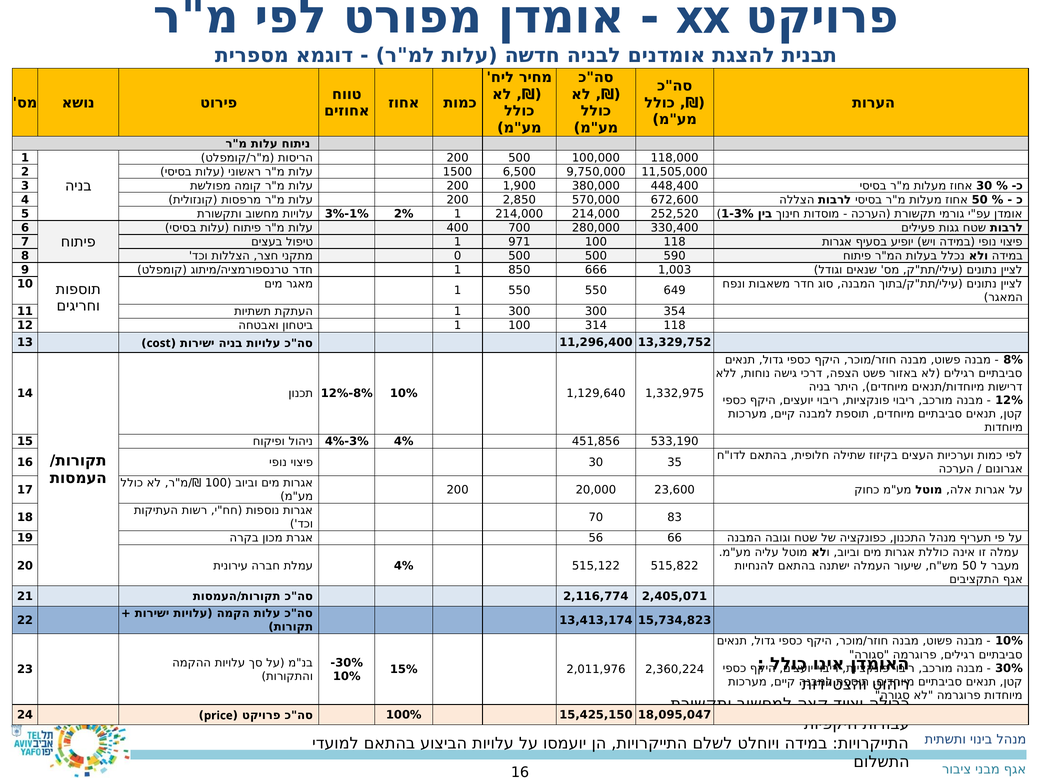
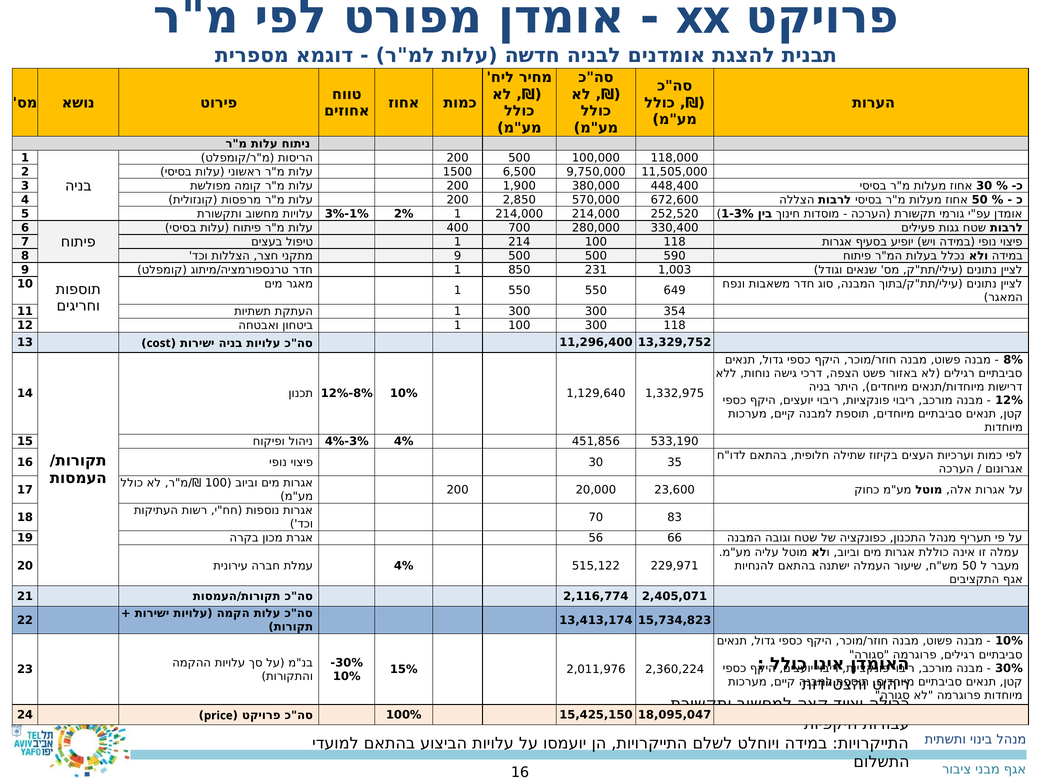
971: 971 -> 214
0 at (458, 256): 0 -> 9
666: 666 -> 231
100 314: 314 -> 300
515,822: 515,822 -> 229,971
